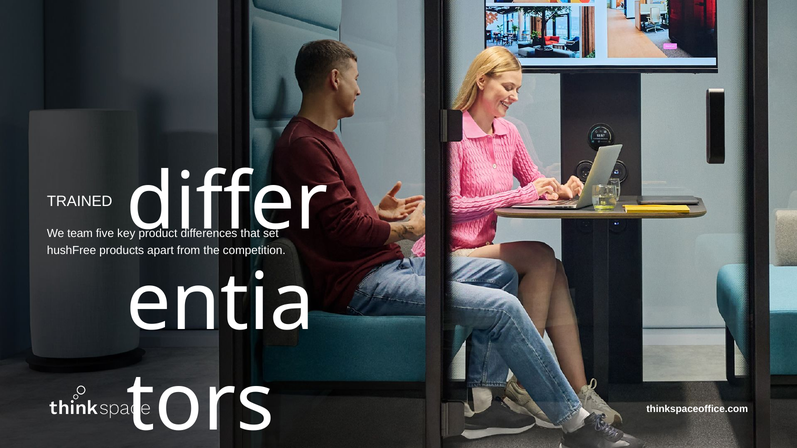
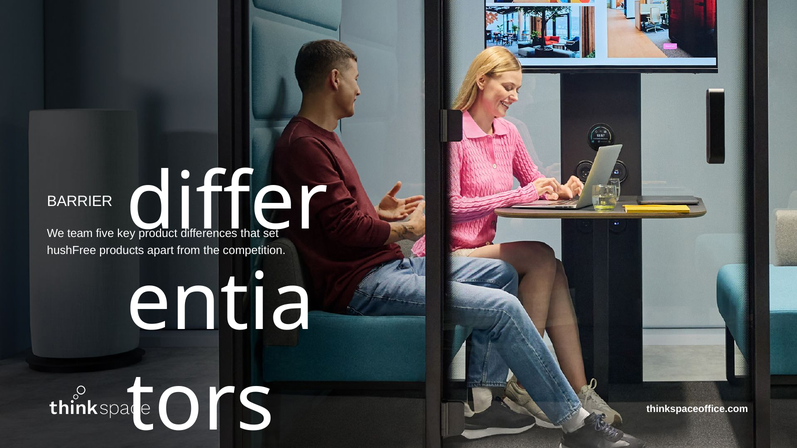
TRAINED: TRAINED -> BARRIER
